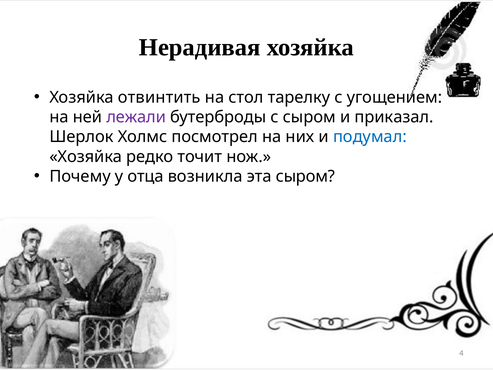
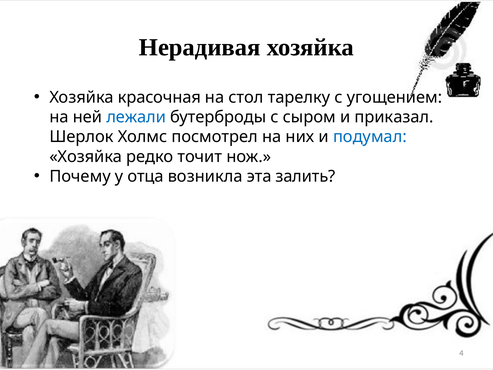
отвинтить: отвинтить -> красочная
лежали colour: purple -> blue
эта сыром: сыром -> залить
